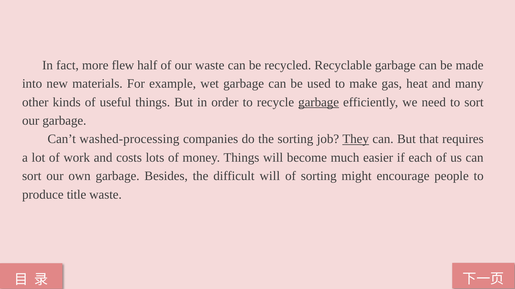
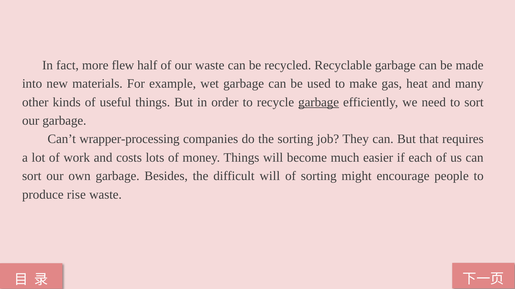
washed-processing: washed-processing -> wrapper-processing
They underline: present -> none
title: title -> rise
